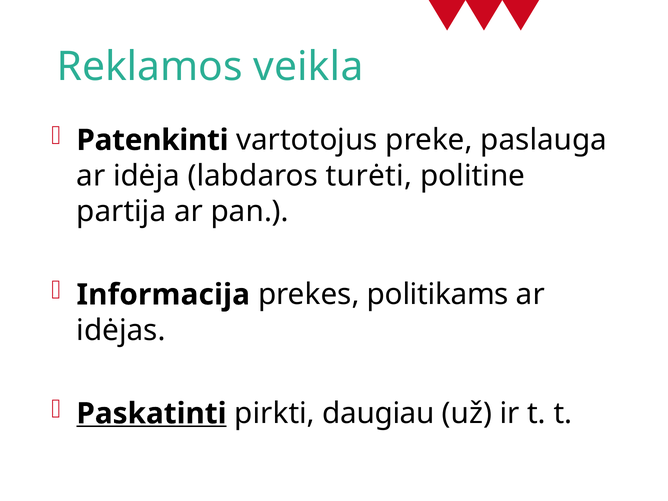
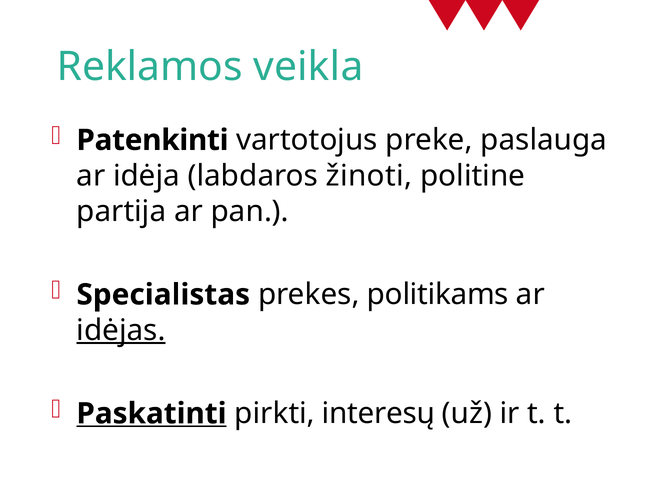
turėti: turėti -> žinoti
Informacija: Informacija -> Specialistas
idėjas underline: none -> present
daugiau: daugiau -> interesų
